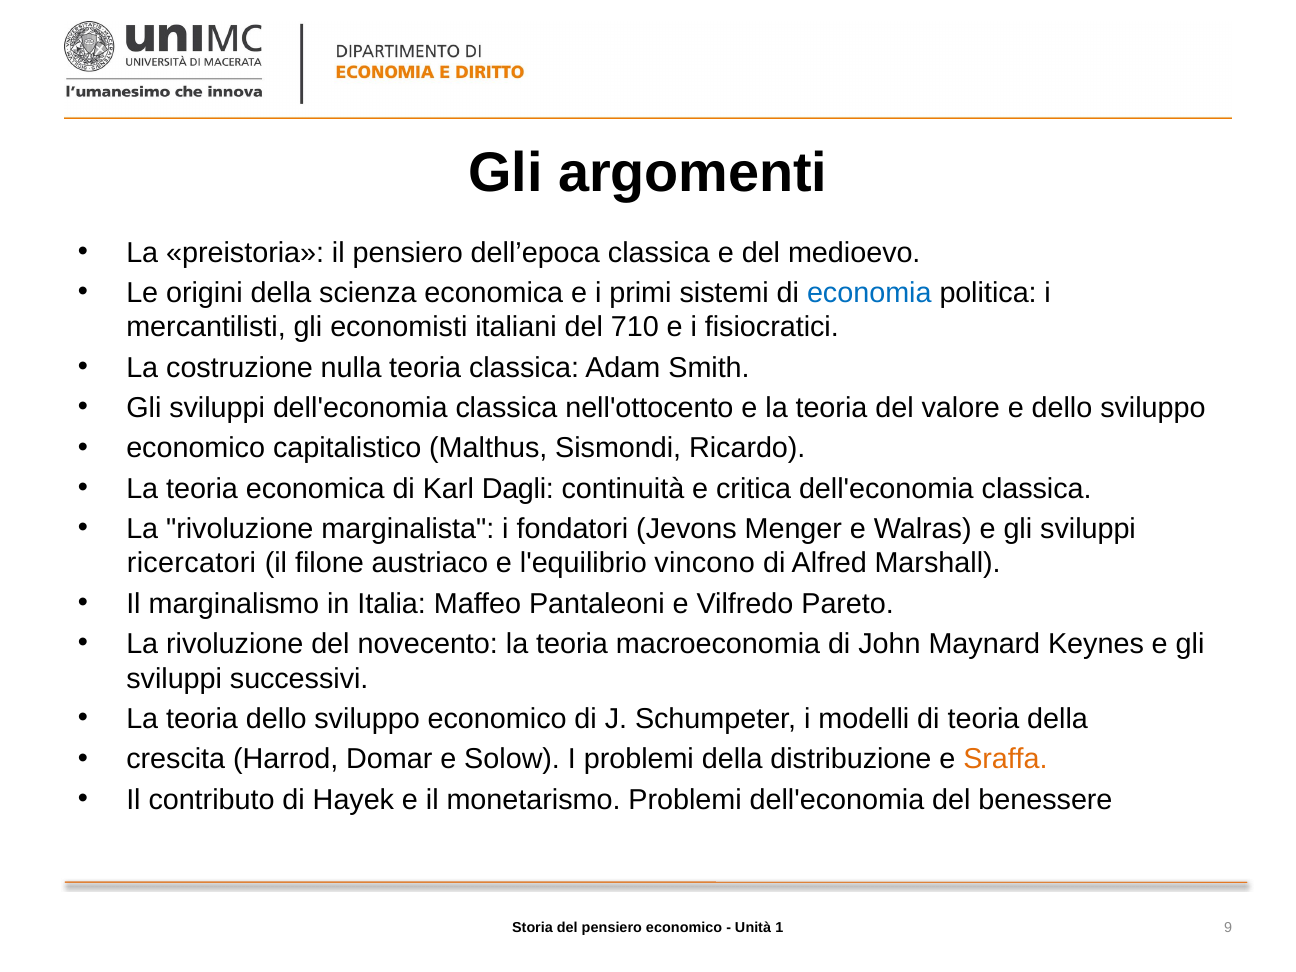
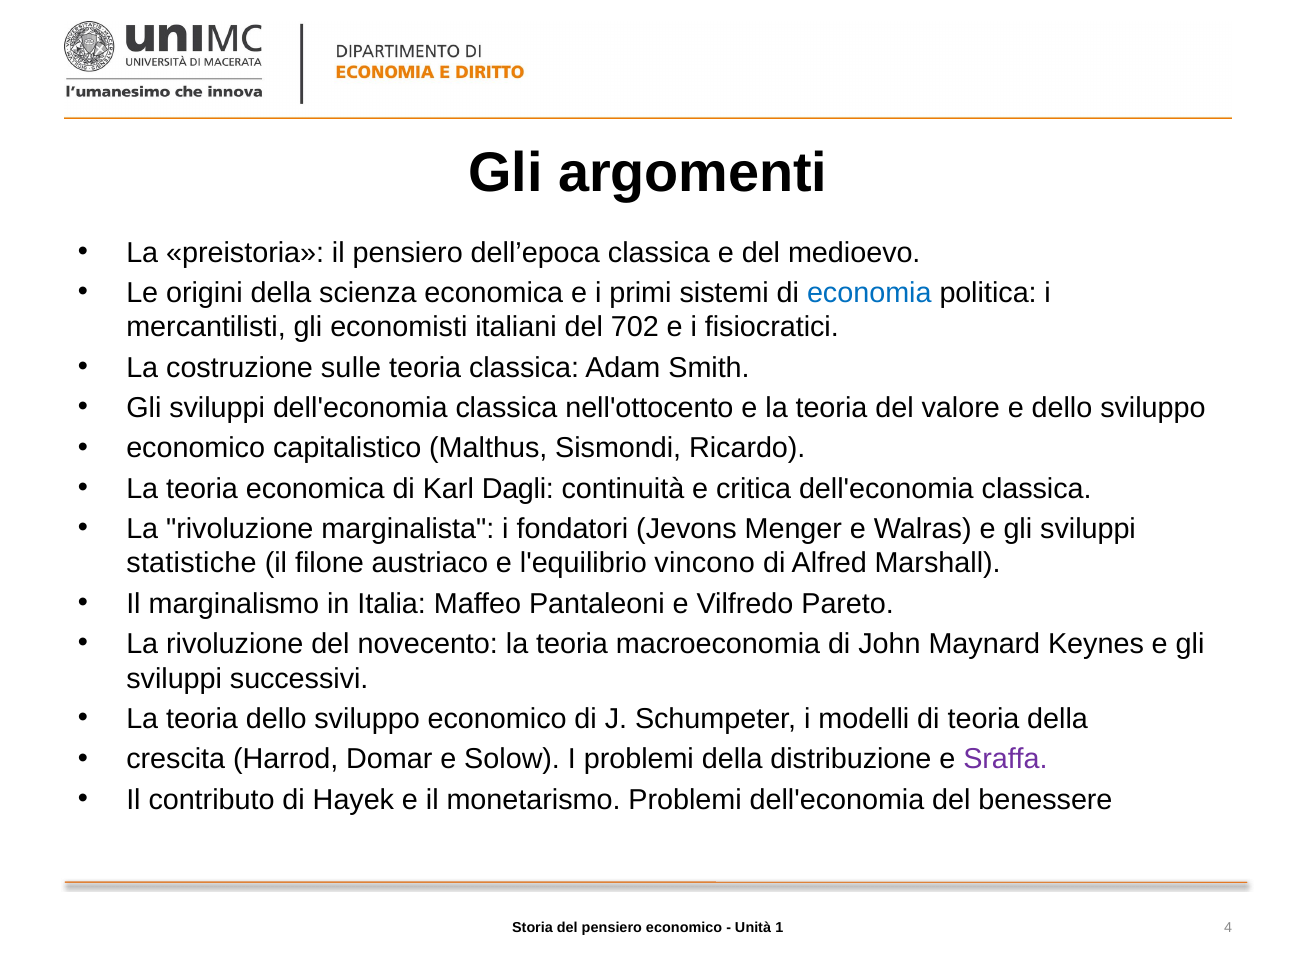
710: 710 -> 702
nulla: nulla -> sulle
ricercatori: ricercatori -> statistiche
Sraffa colour: orange -> purple
9: 9 -> 4
